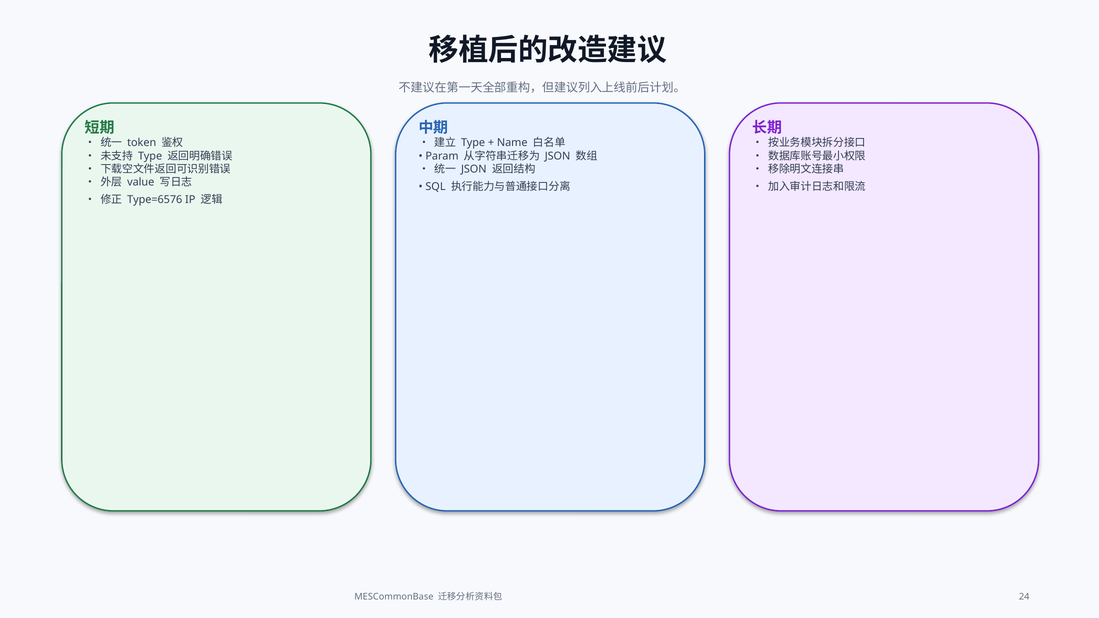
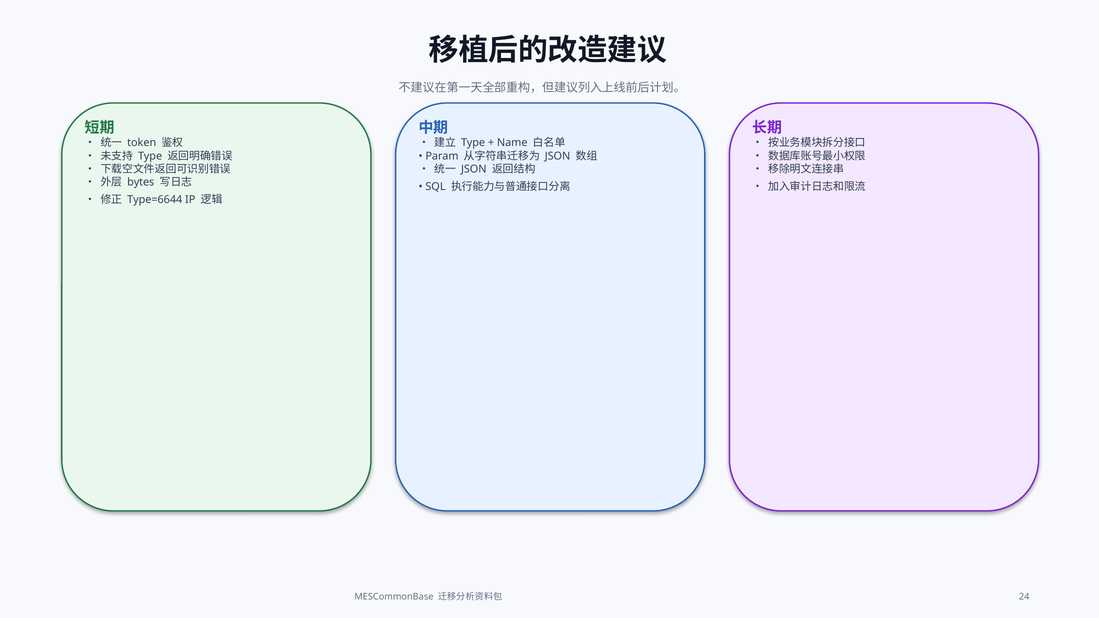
value: value -> bytes
Type=6576: Type=6576 -> Type=6644
